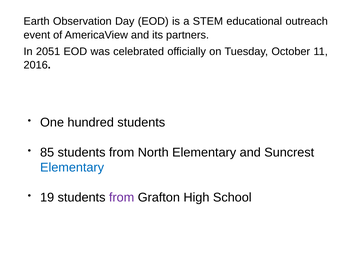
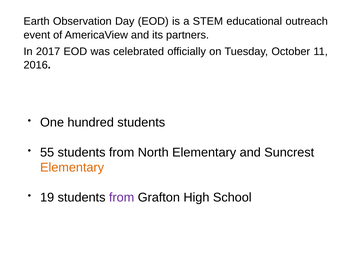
2051: 2051 -> 2017
85: 85 -> 55
Elementary at (72, 168) colour: blue -> orange
